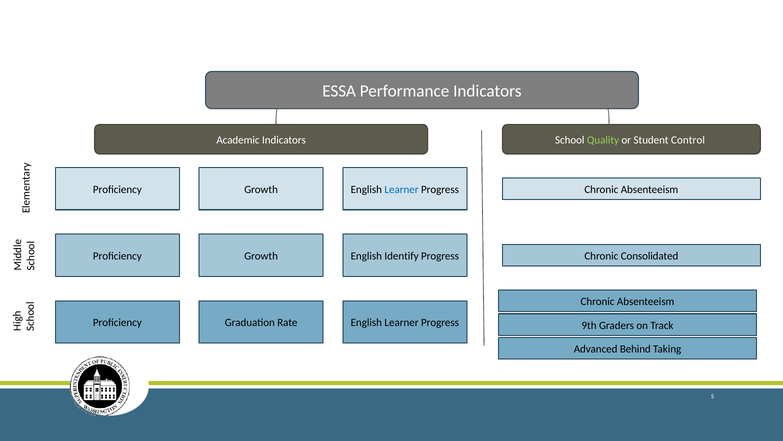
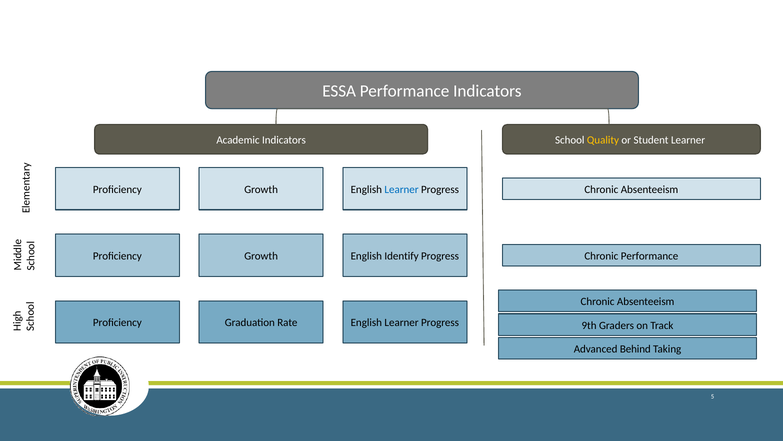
Quality colour: light green -> yellow
Student Control: Control -> Learner
Chronic Consolidated: Consolidated -> Performance
